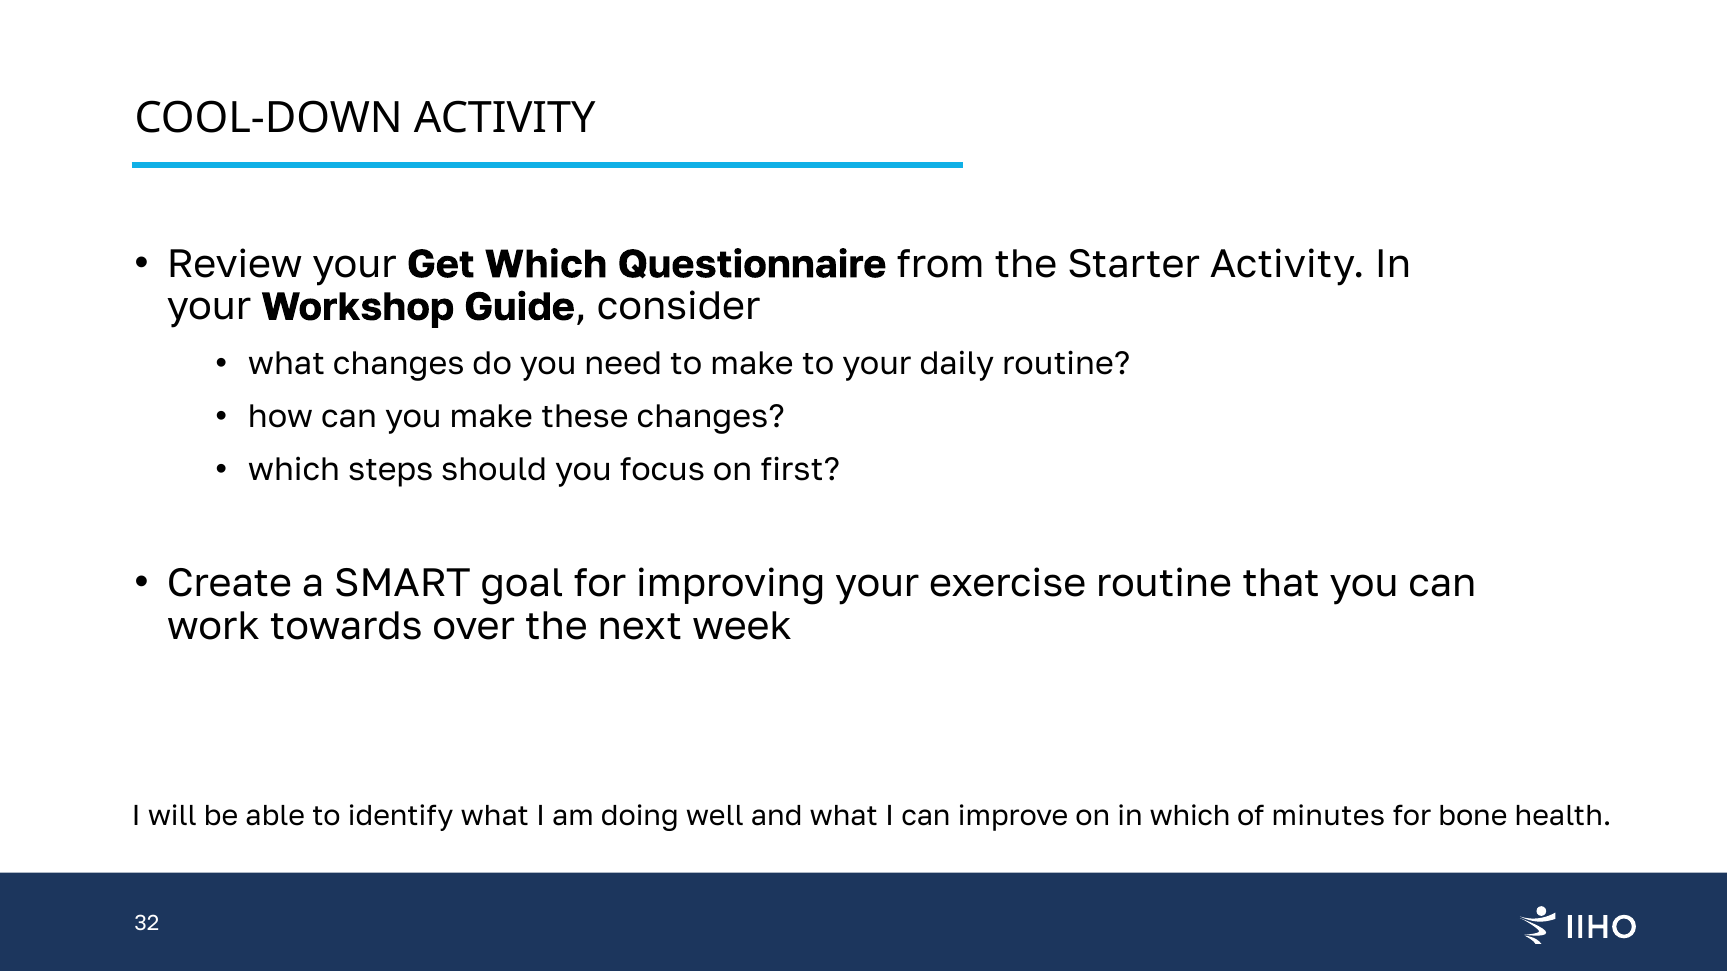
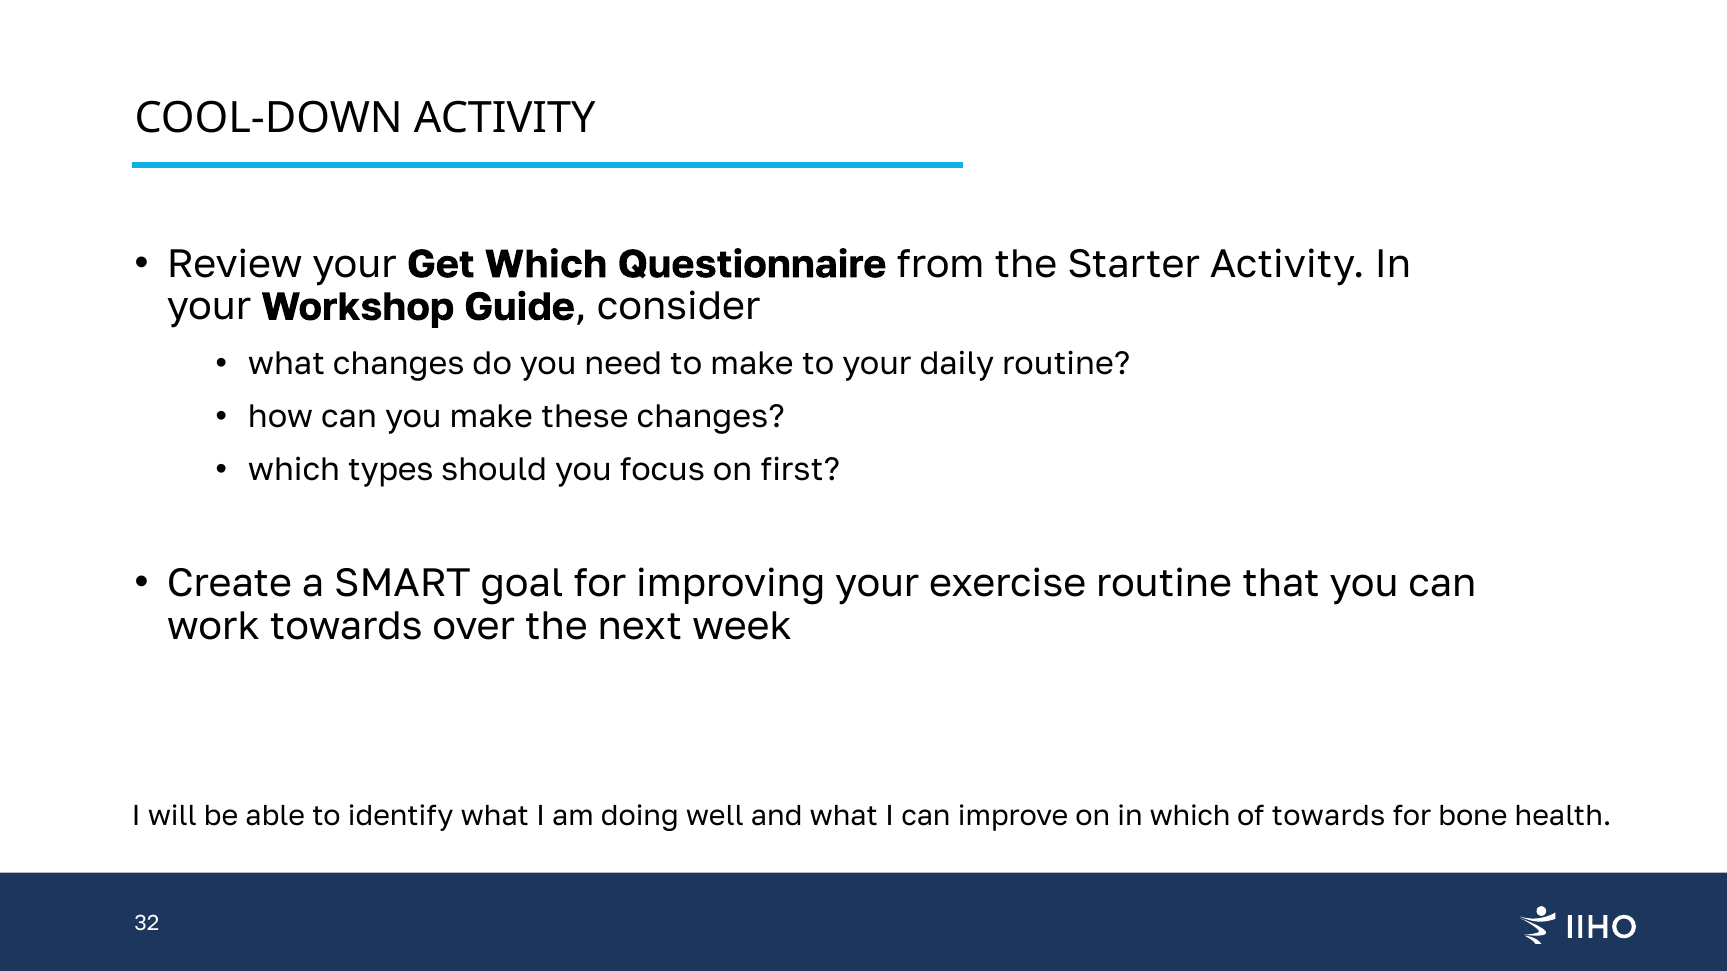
steps: steps -> types
of minutes: minutes -> towards
